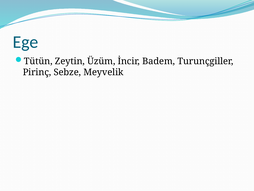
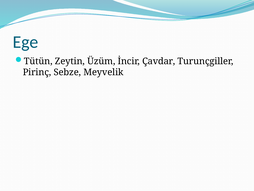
Badem: Badem -> Çavdar
